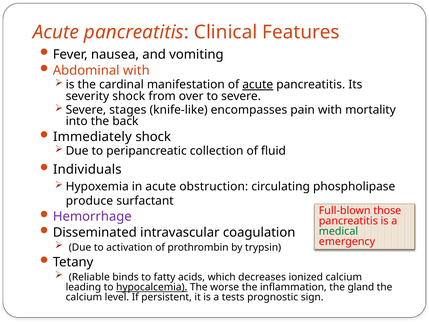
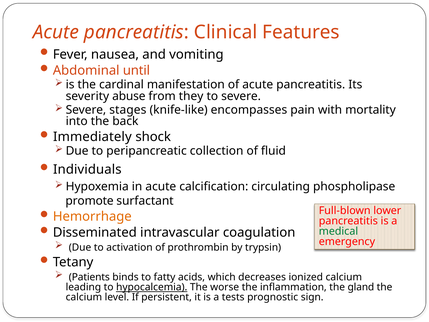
Abdominal with: with -> until
acute at (258, 85) underline: present -> none
severity shock: shock -> abuse
over: over -> they
obstruction: obstruction -> calcification
produce: produce -> promote
those: those -> lower
Hemorrhage colour: purple -> orange
Reliable: Reliable -> Patients
